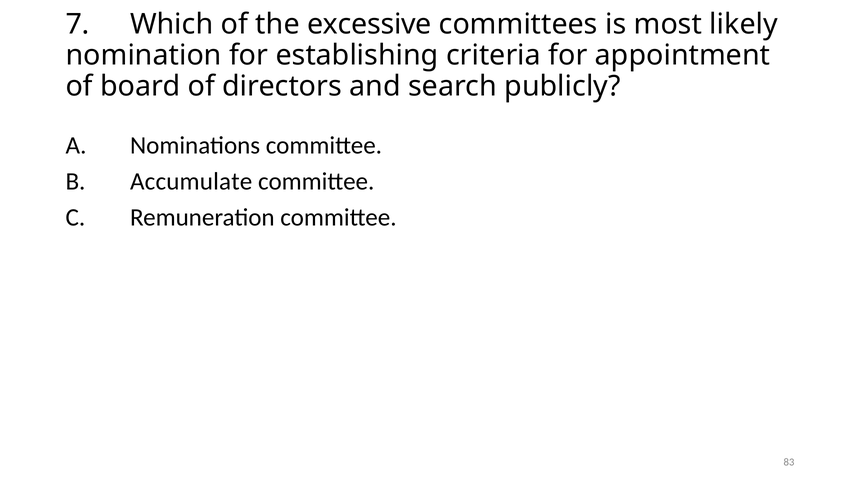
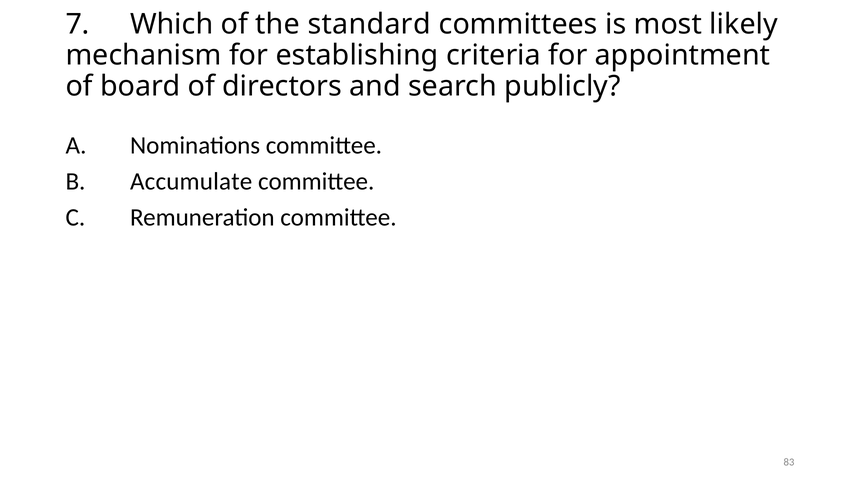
excessive: excessive -> standard
nomination: nomination -> mechanism
